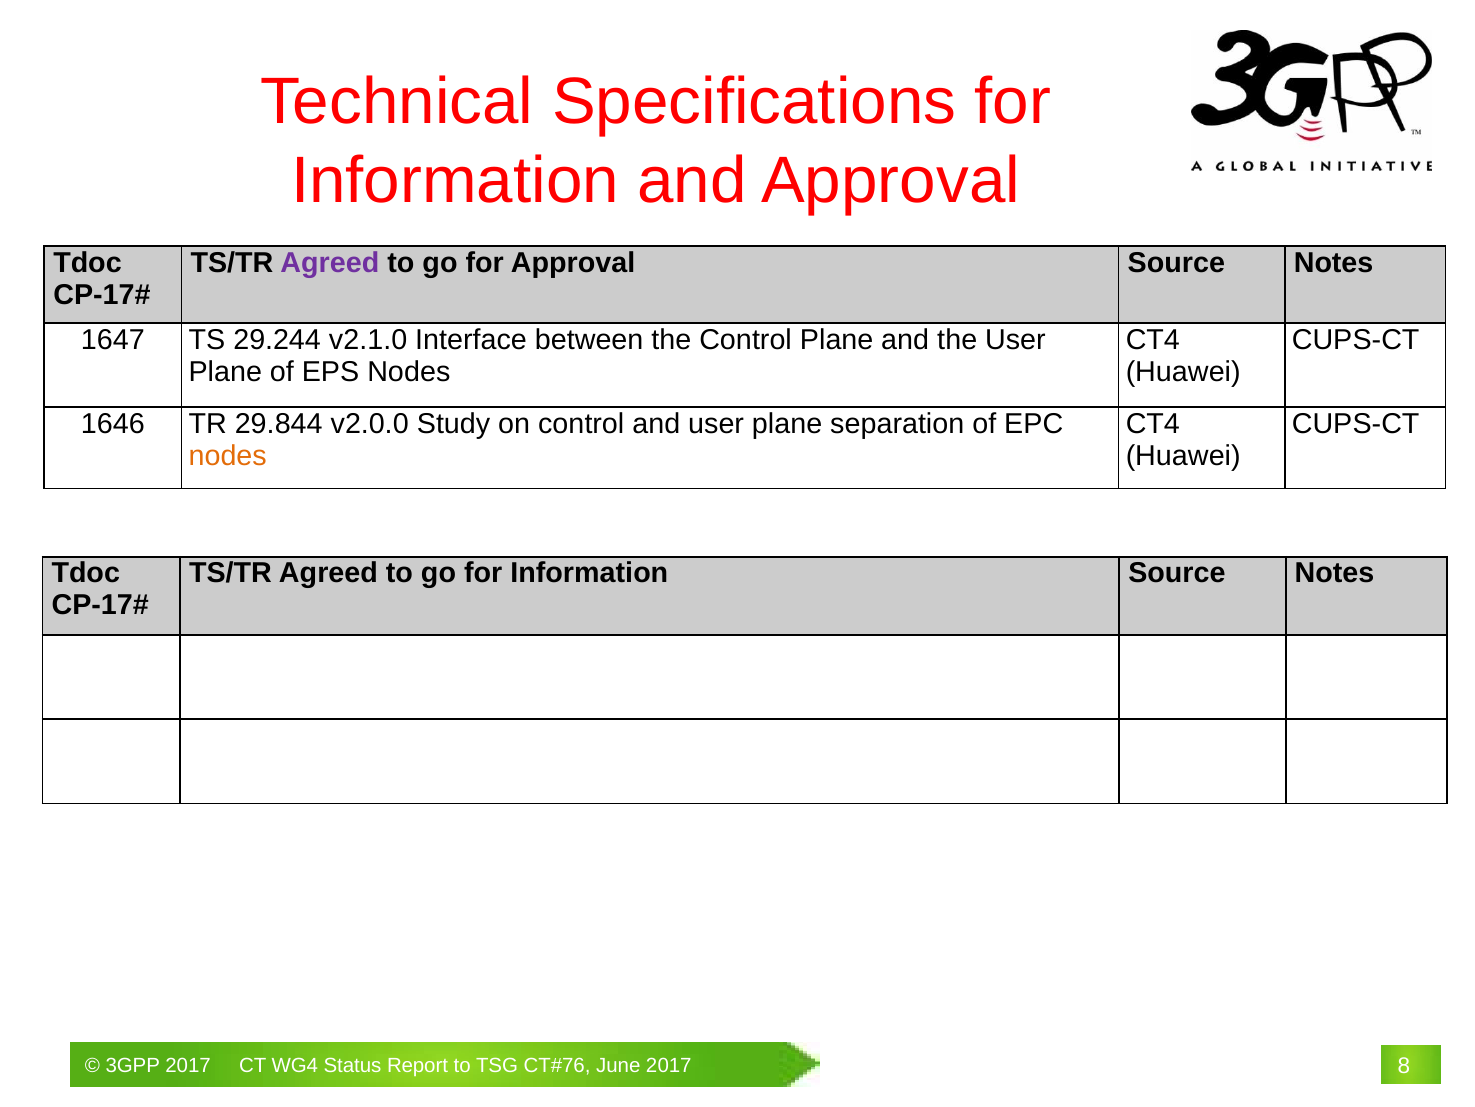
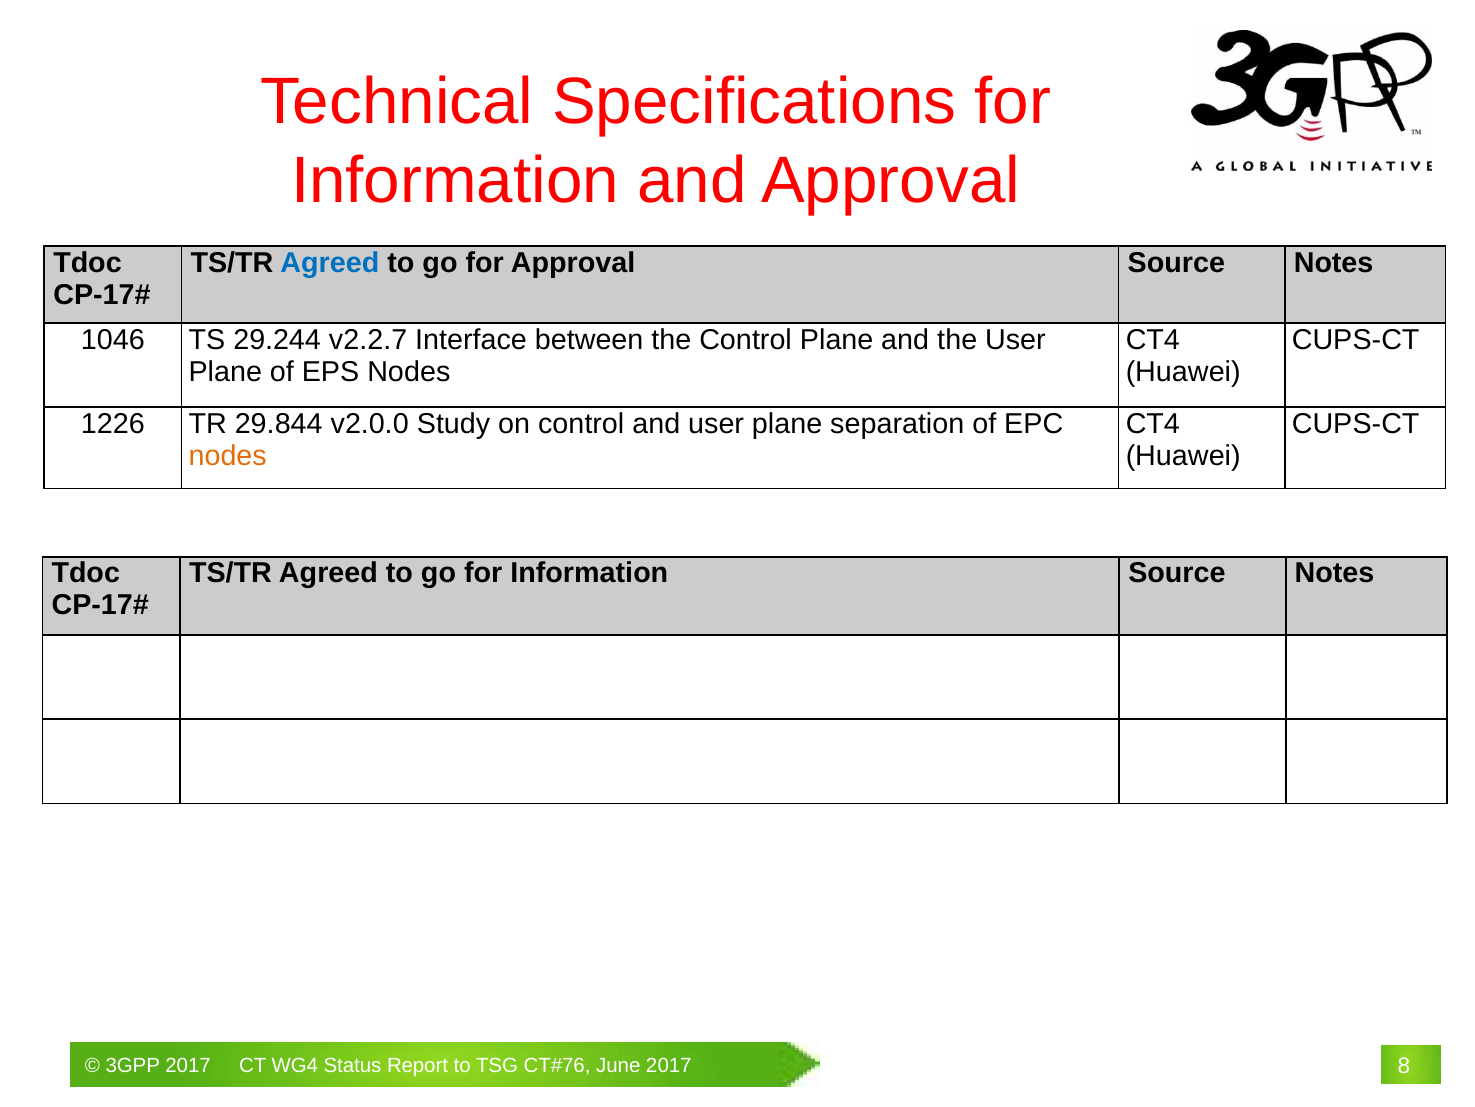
Agreed at (330, 263) colour: purple -> blue
1647: 1647 -> 1046
v2.1.0: v2.1.0 -> v2.2.7
1646: 1646 -> 1226
